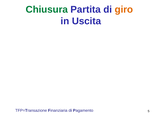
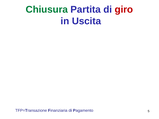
giro colour: orange -> red
